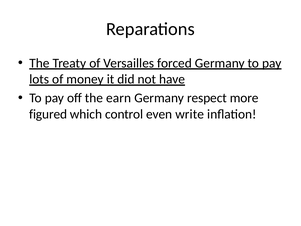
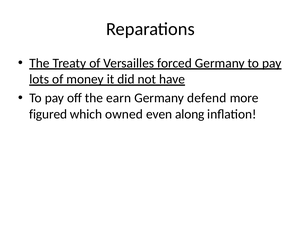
respect: respect -> defend
control: control -> owned
write: write -> along
